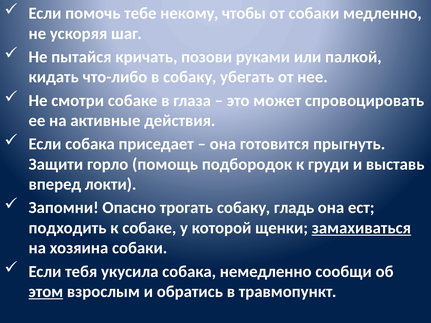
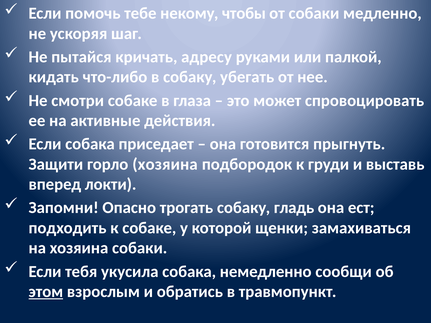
позови: позови -> адресу
горло помощь: помощь -> хозяина
замахиваться underline: present -> none
